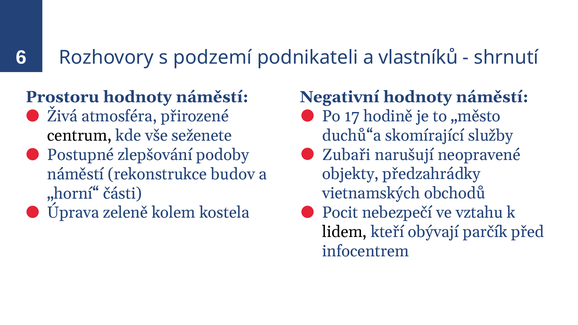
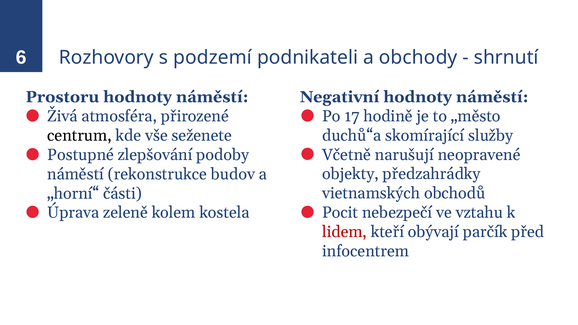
vlastníků: vlastníků -> obchody
Zubaři: Zubaři -> Včetně
lidem colour: black -> red
